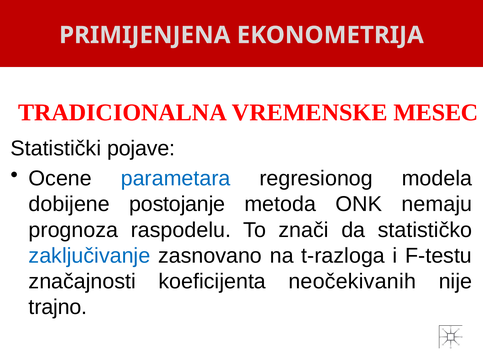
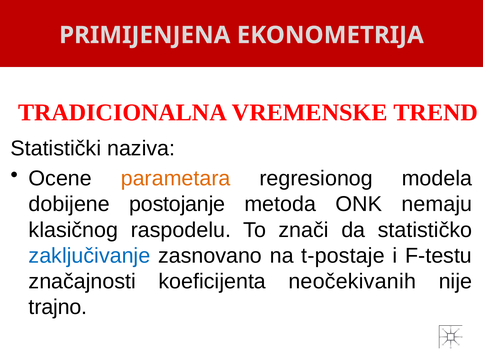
MESEC: MESEC -> TREND
pojave: pojave -> naziva
parametara colour: blue -> orange
prognoza: prognoza -> klasičnog
t-razloga: t-razloga -> t-postaje
